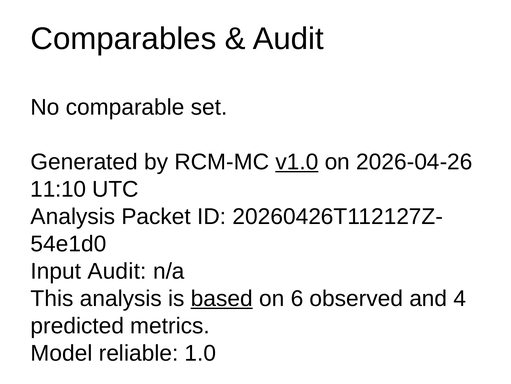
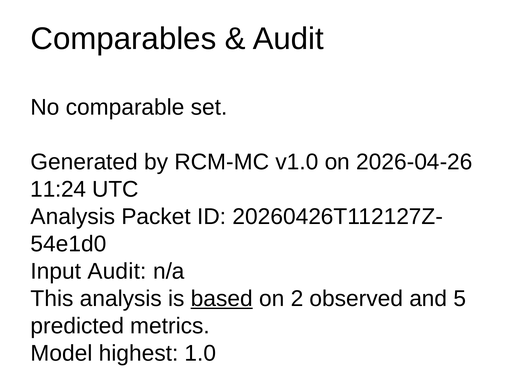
v1.0 underline: present -> none
11:10: 11:10 -> 11:24
6: 6 -> 2
4: 4 -> 5
reliable: reliable -> highest
